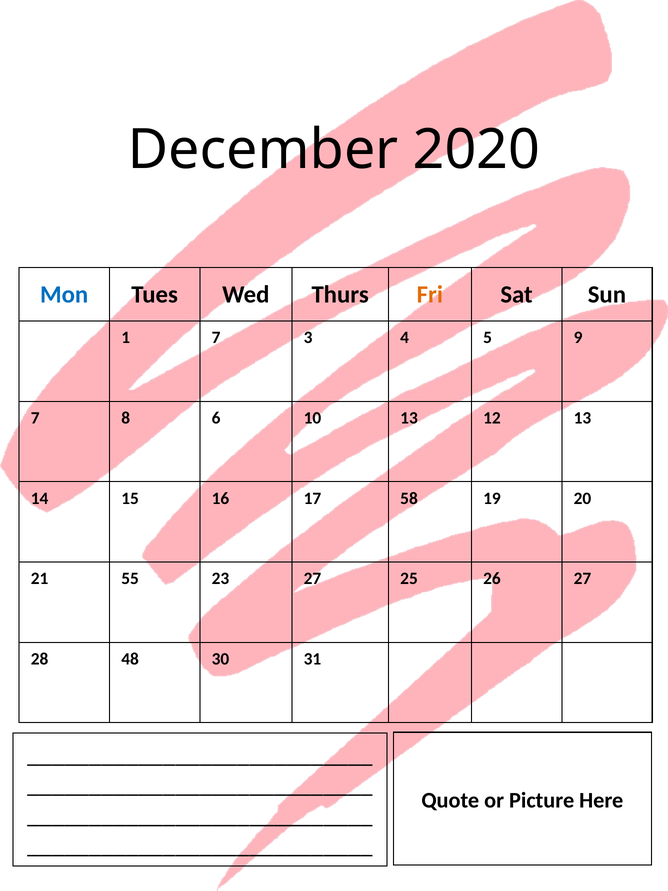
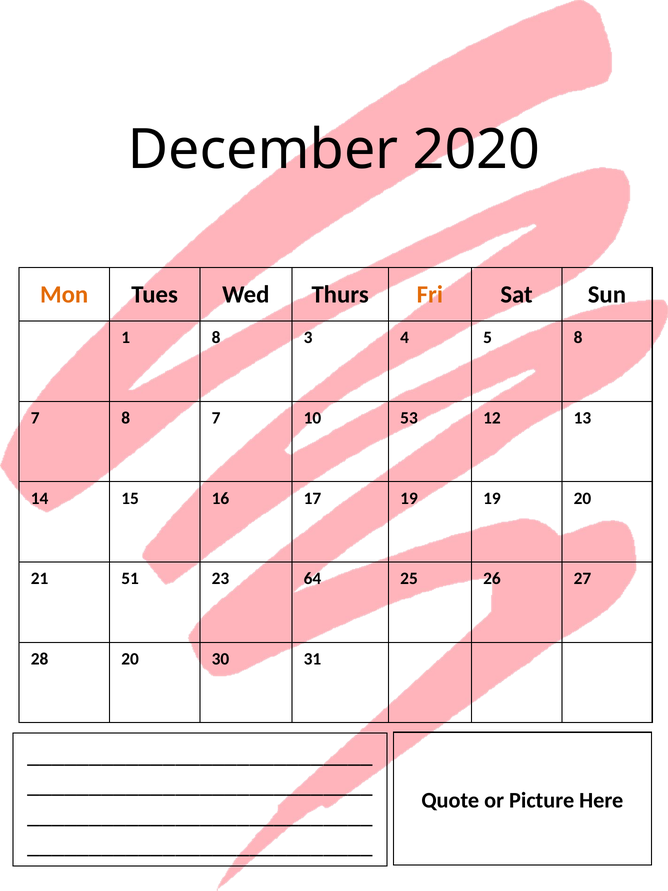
Mon colour: blue -> orange
1 7: 7 -> 8
5 9: 9 -> 8
7 8 6: 6 -> 7
10 13: 13 -> 53
17 58: 58 -> 19
55: 55 -> 51
23 27: 27 -> 64
28 48: 48 -> 20
